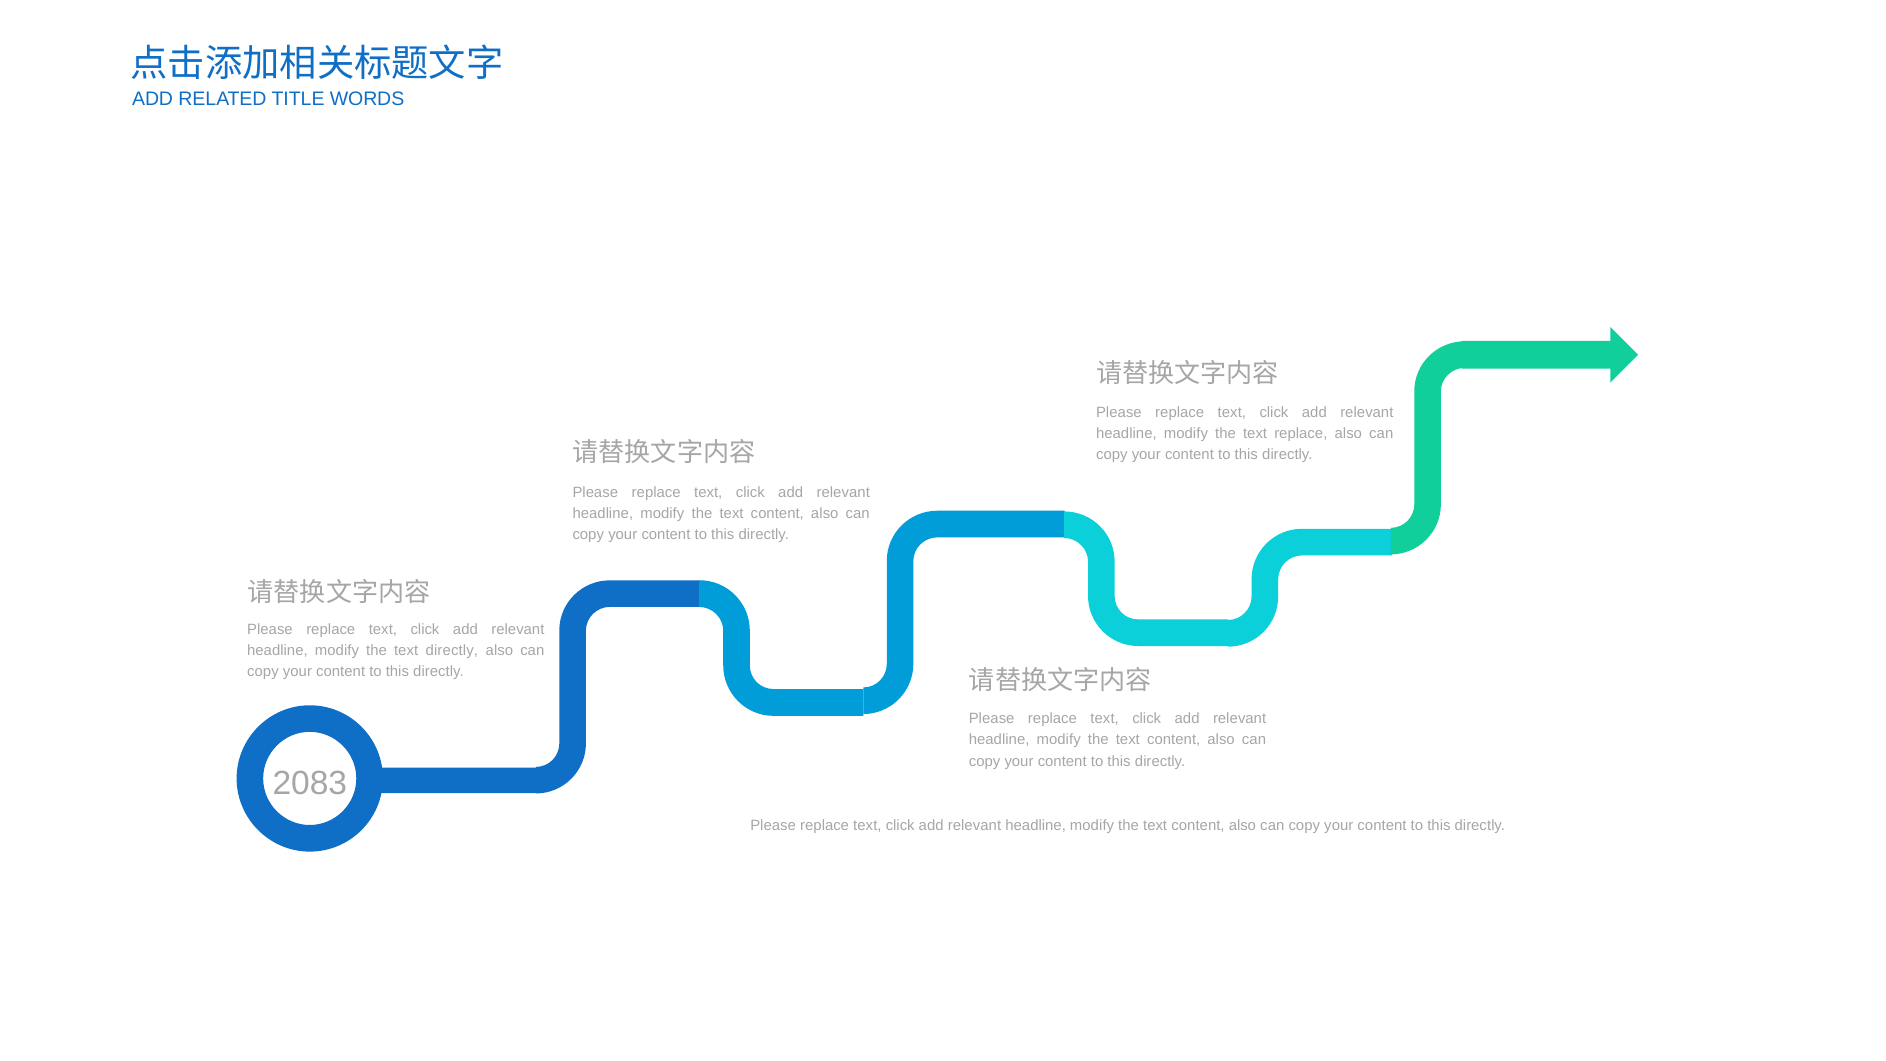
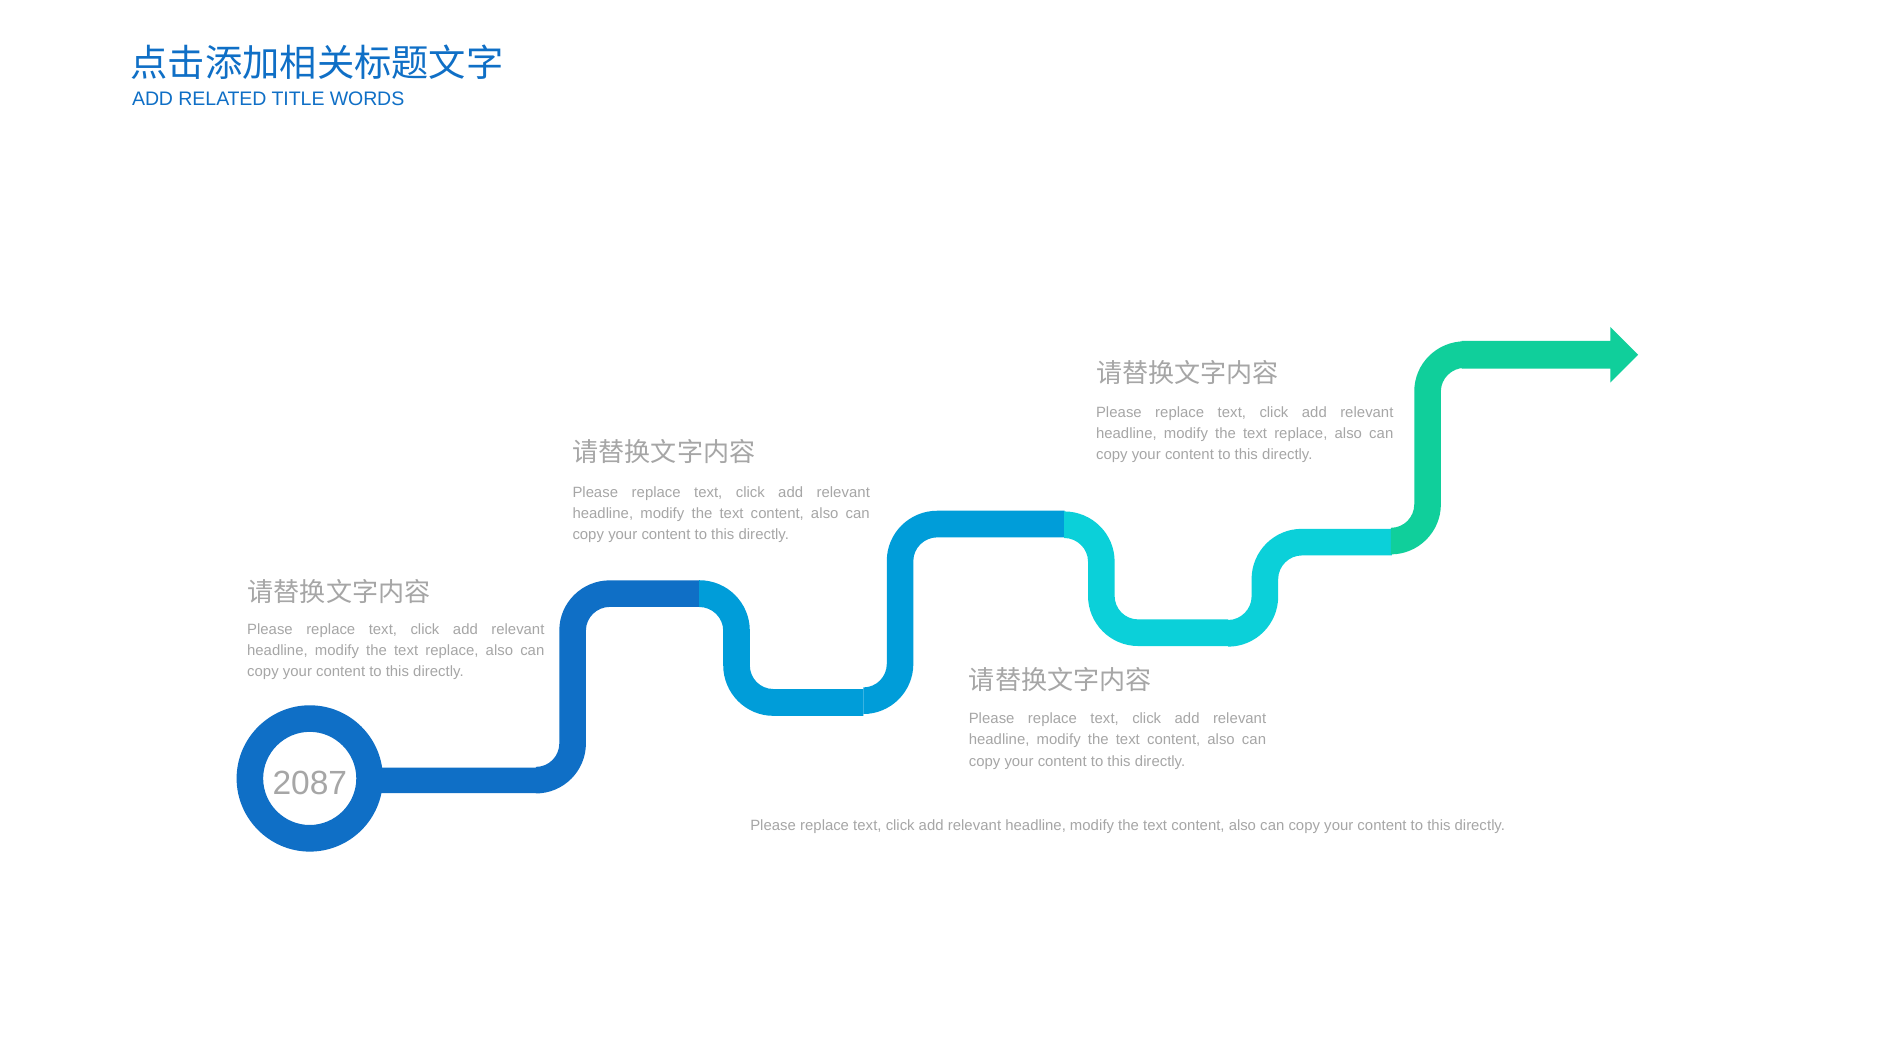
directly at (452, 650): directly -> replace
2083: 2083 -> 2087
